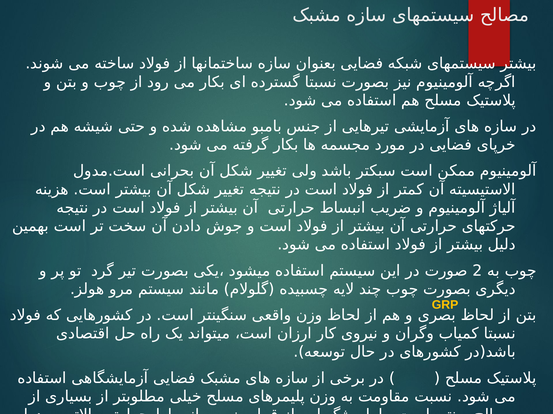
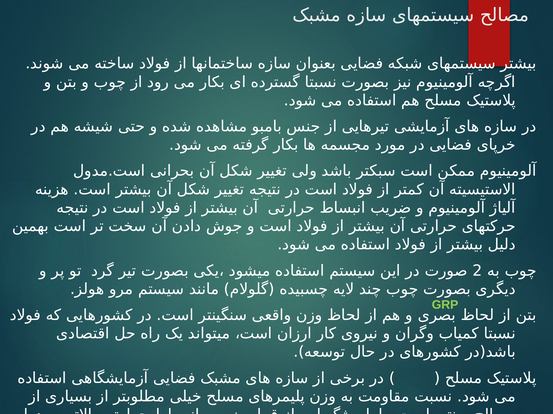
GRP colour: yellow -> light green
